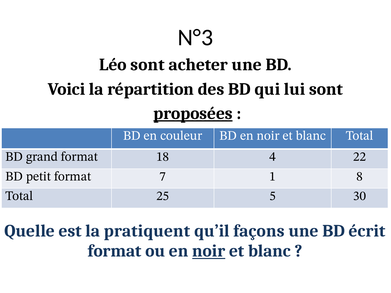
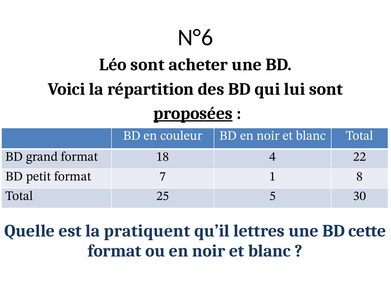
N°3: N°3 -> N°6
façons: façons -> lettres
écrit: écrit -> cette
noir at (209, 251) underline: present -> none
